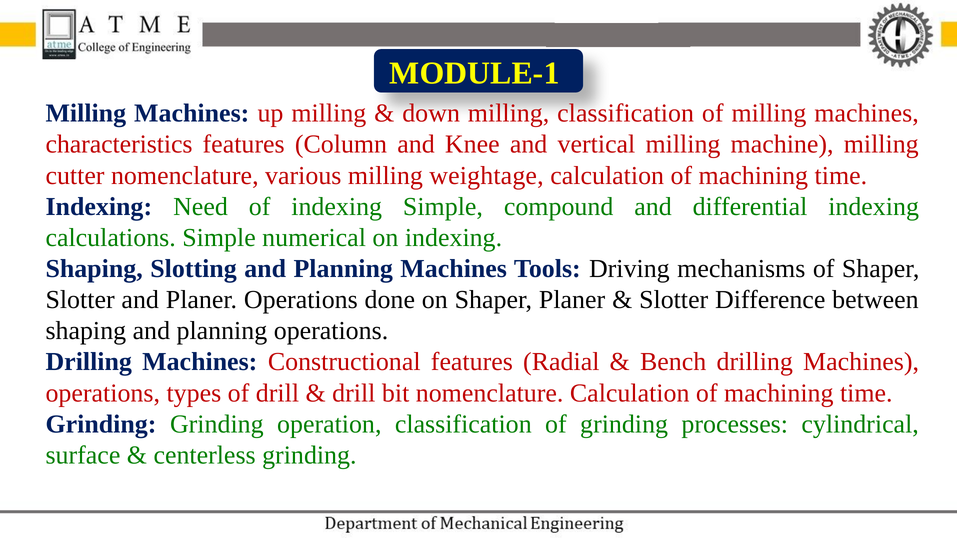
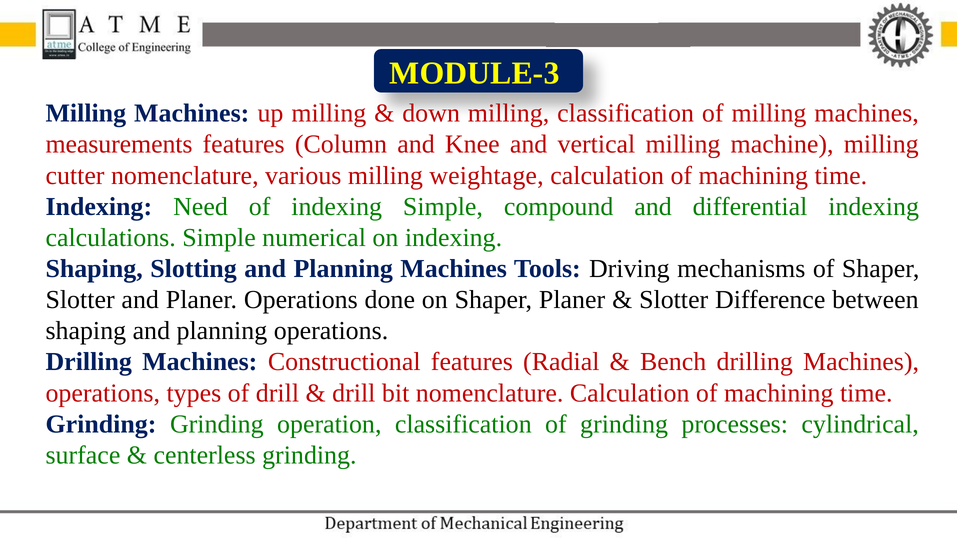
MODULE-1: MODULE-1 -> MODULE-3
characteristics: characteristics -> measurements
